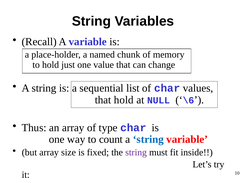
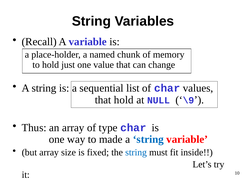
\6: \6 -> \9
count: count -> made
string at (136, 152) colour: purple -> blue
